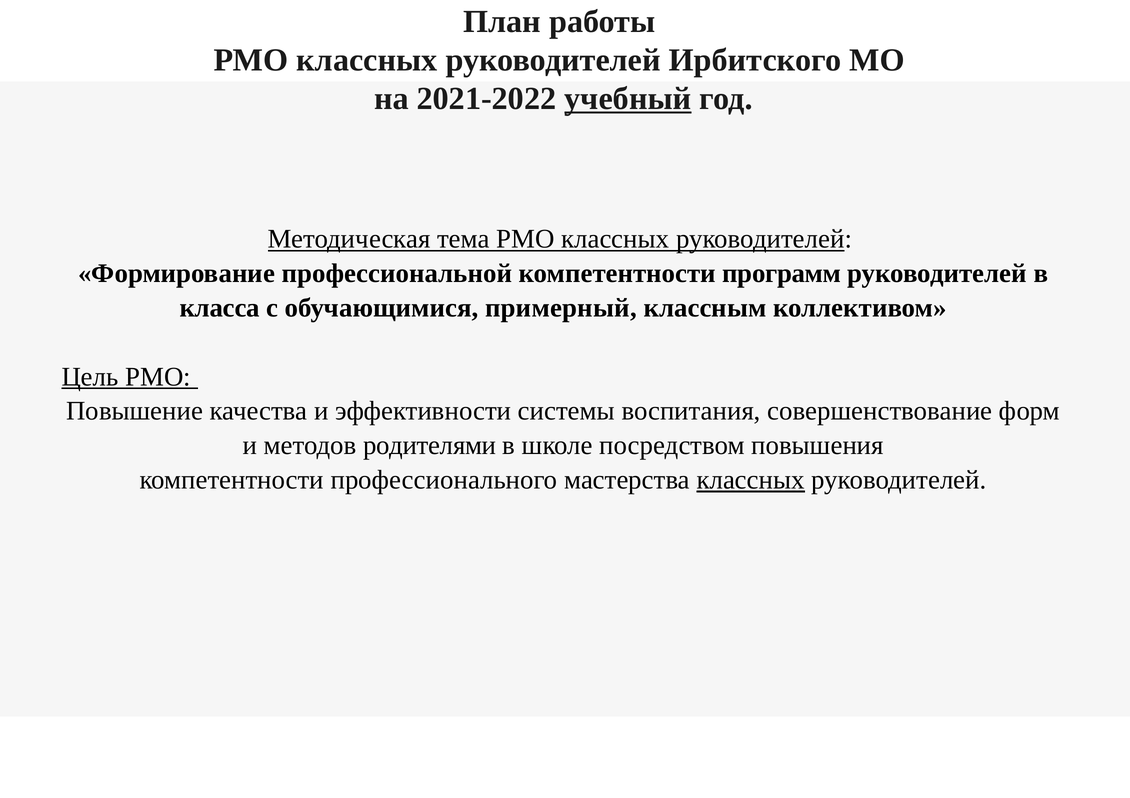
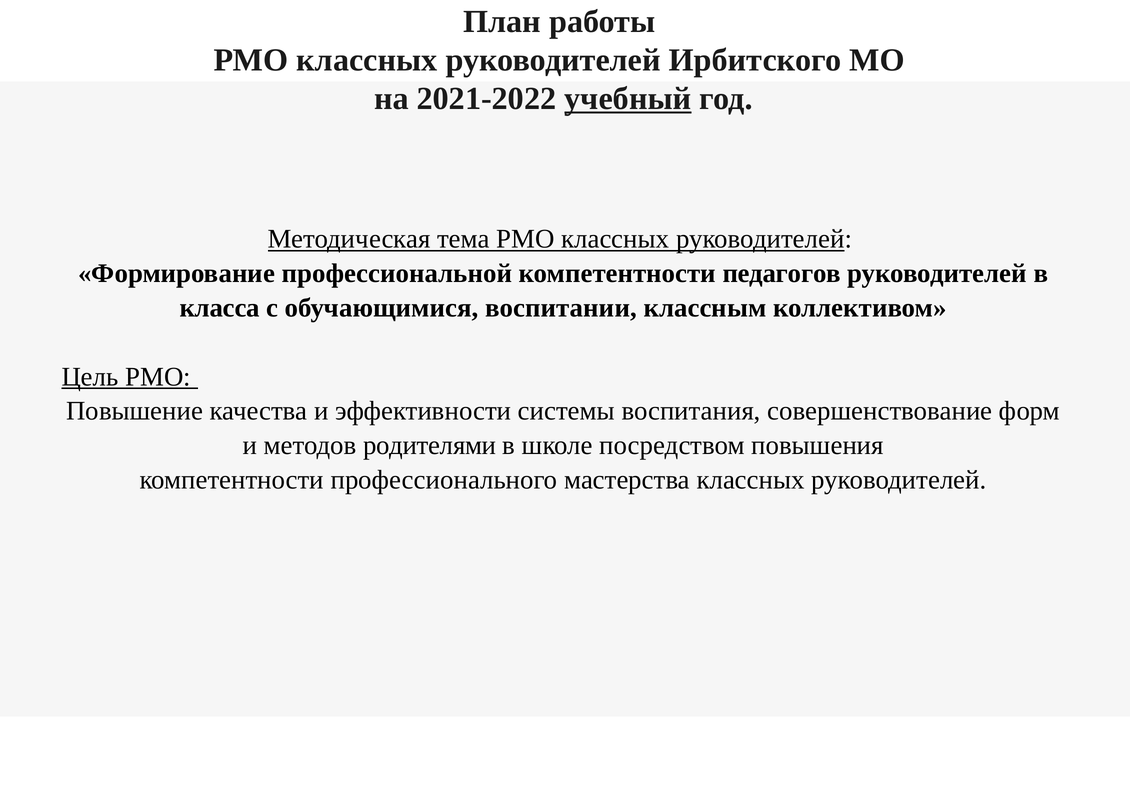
программ: программ -> педагогов
примерный: примерный -> воспитании
классных at (751, 480) underline: present -> none
